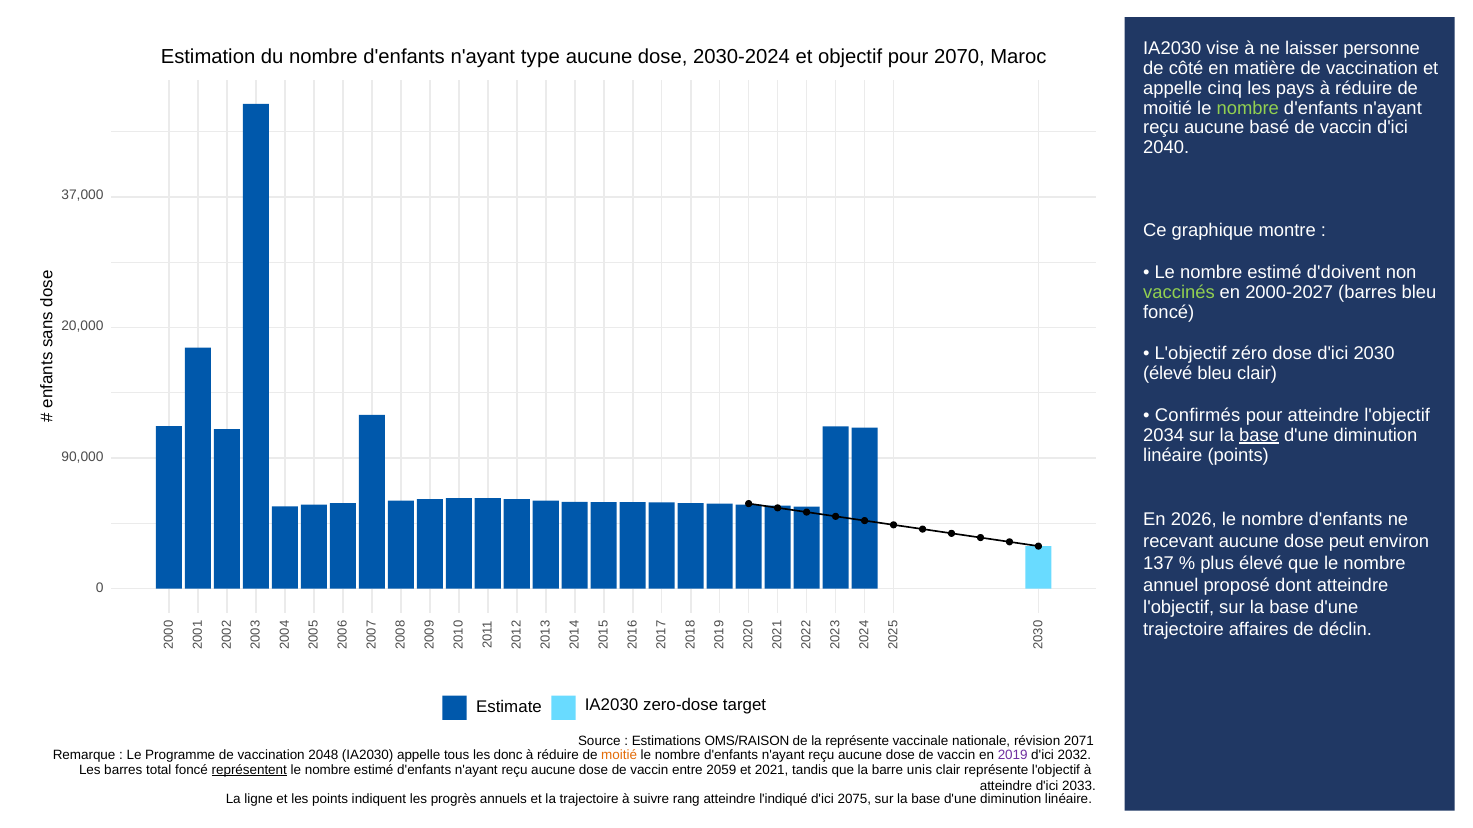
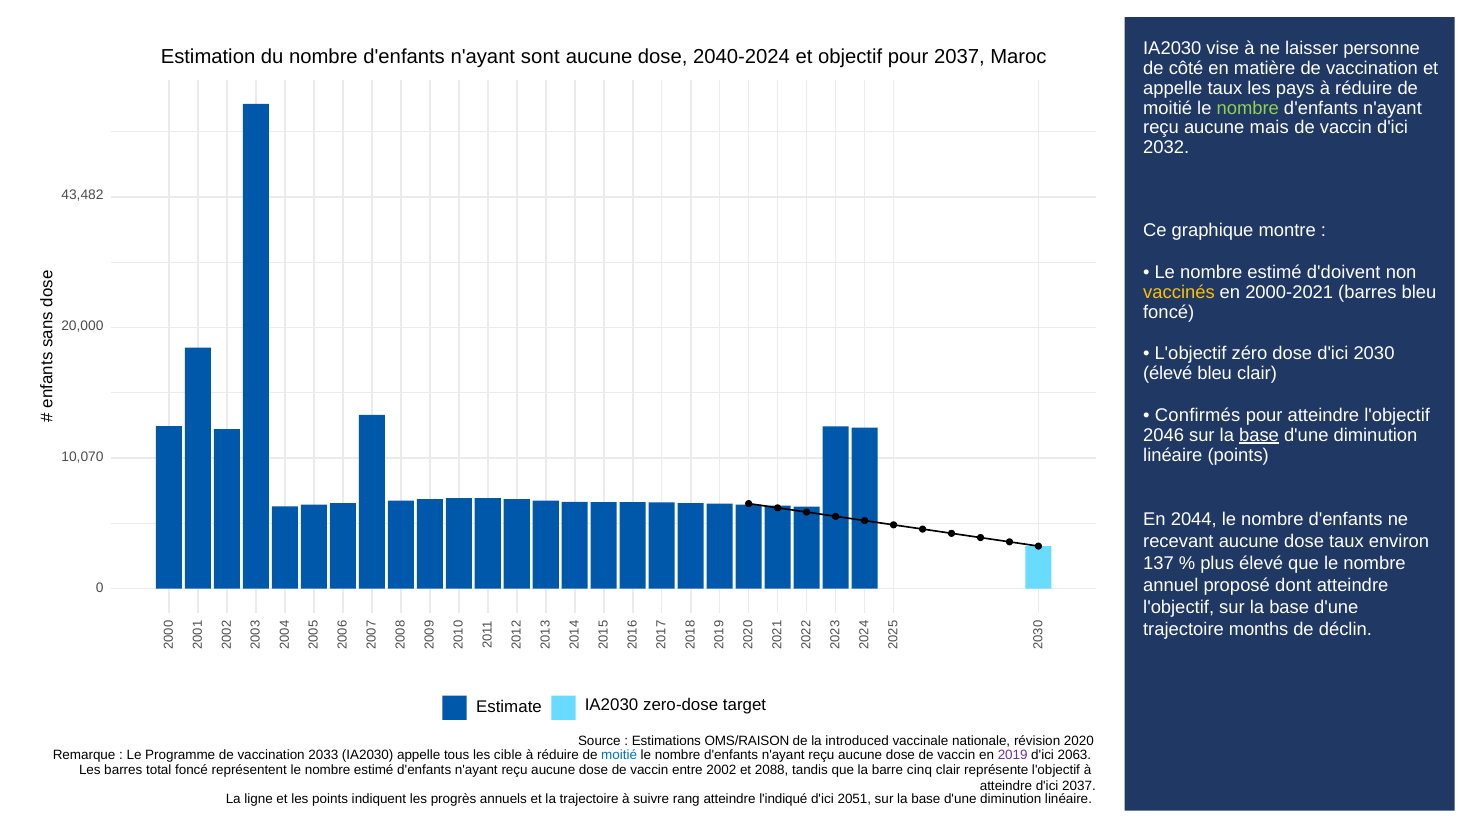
type: type -> sont
2030-2024: 2030-2024 -> 2040-2024
pour 2070: 2070 -> 2037
appelle cinq: cinq -> taux
basé: basé -> mais
2040: 2040 -> 2032
37,000: 37,000 -> 43,482
vaccinés colour: light green -> yellow
2000-2027: 2000-2027 -> 2000-2021
2034: 2034 -> 2046
90,000: 90,000 -> 10,070
2026: 2026 -> 2044
dose peut: peut -> taux
affaires: affaires -> months
la représente: représente -> introduced
2071: 2071 -> 2020
2048: 2048 -> 2033
donc: donc -> cible
moitié at (619, 756) colour: orange -> blue
2032: 2032 -> 2063
représentent underline: present -> none
2059: 2059 -> 2002
2021: 2021 -> 2088
unis: unis -> cinq
d'ici 2033: 2033 -> 2037
2075: 2075 -> 2051
